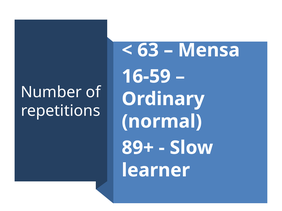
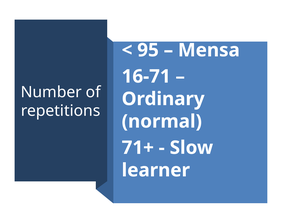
63: 63 -> 95
16-59: 16-59 -> 16-71
89+: 89+ -> 71+
